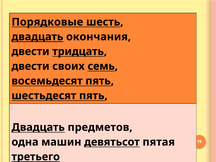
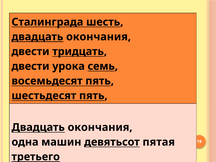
Порядковые: Порядковые -> Сталинграда
своих: своих -> урока
предметов at (100, 127): предметов -> окончания
